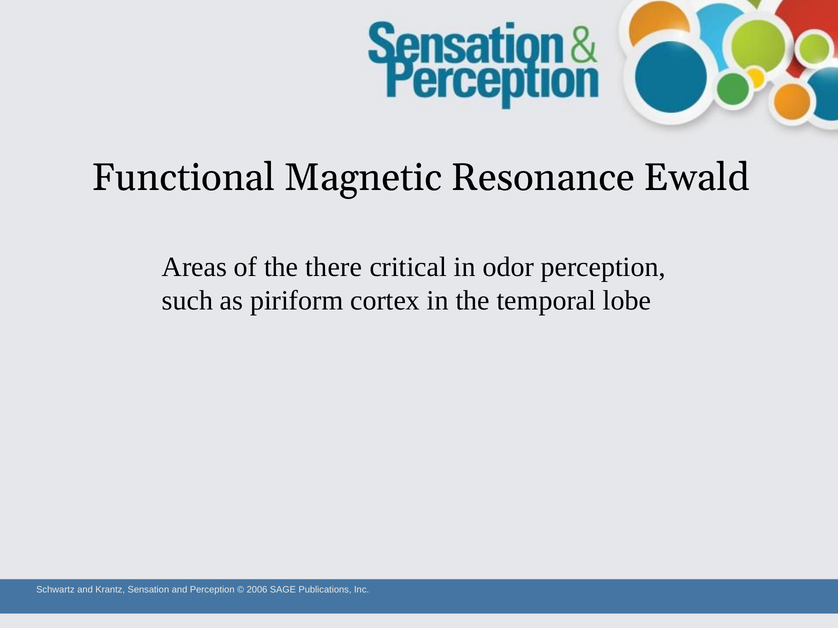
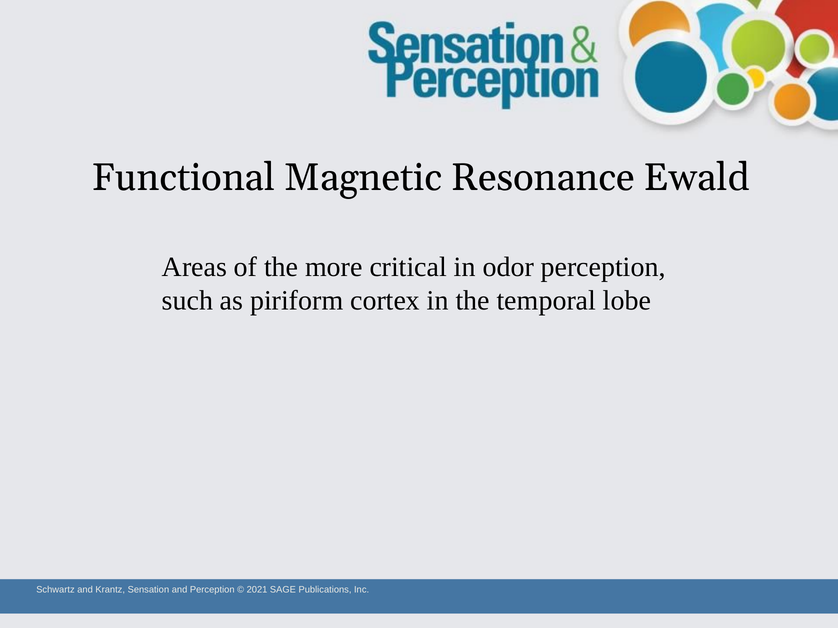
there: there -> more
2006: 2006 -> 2021
